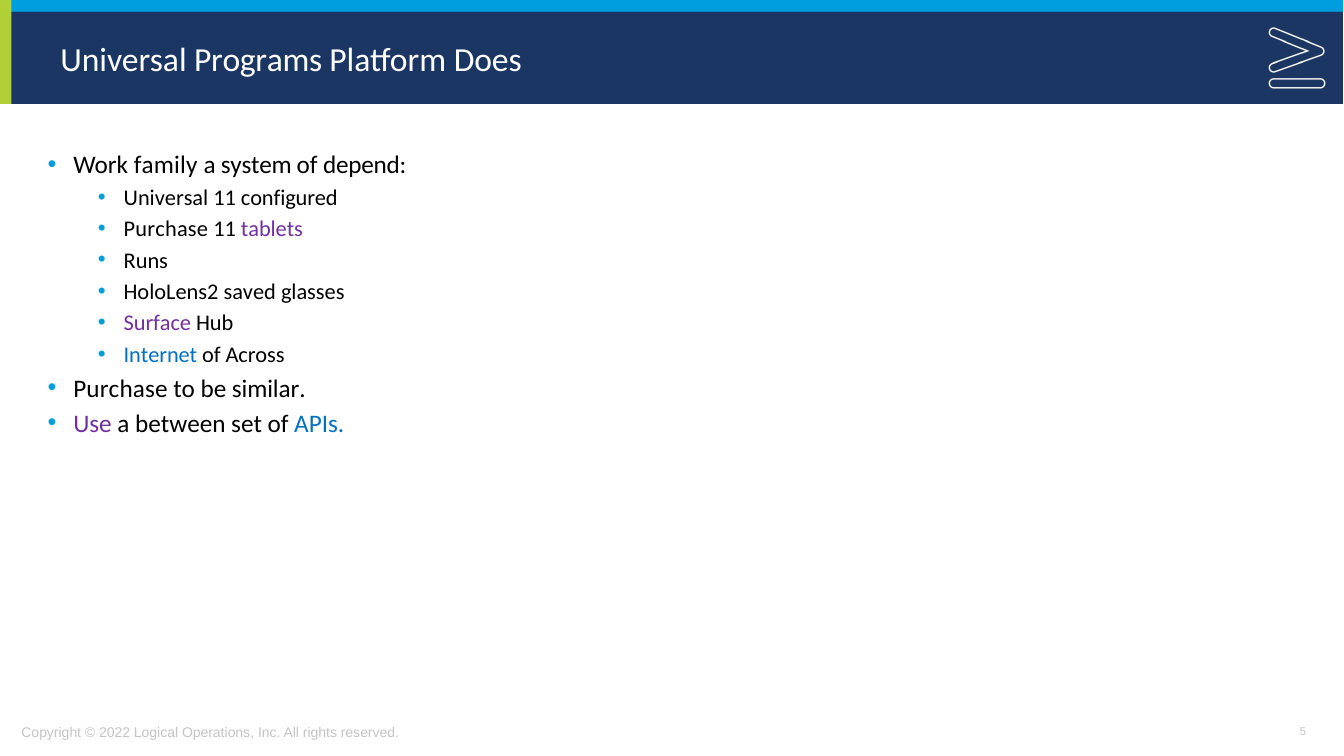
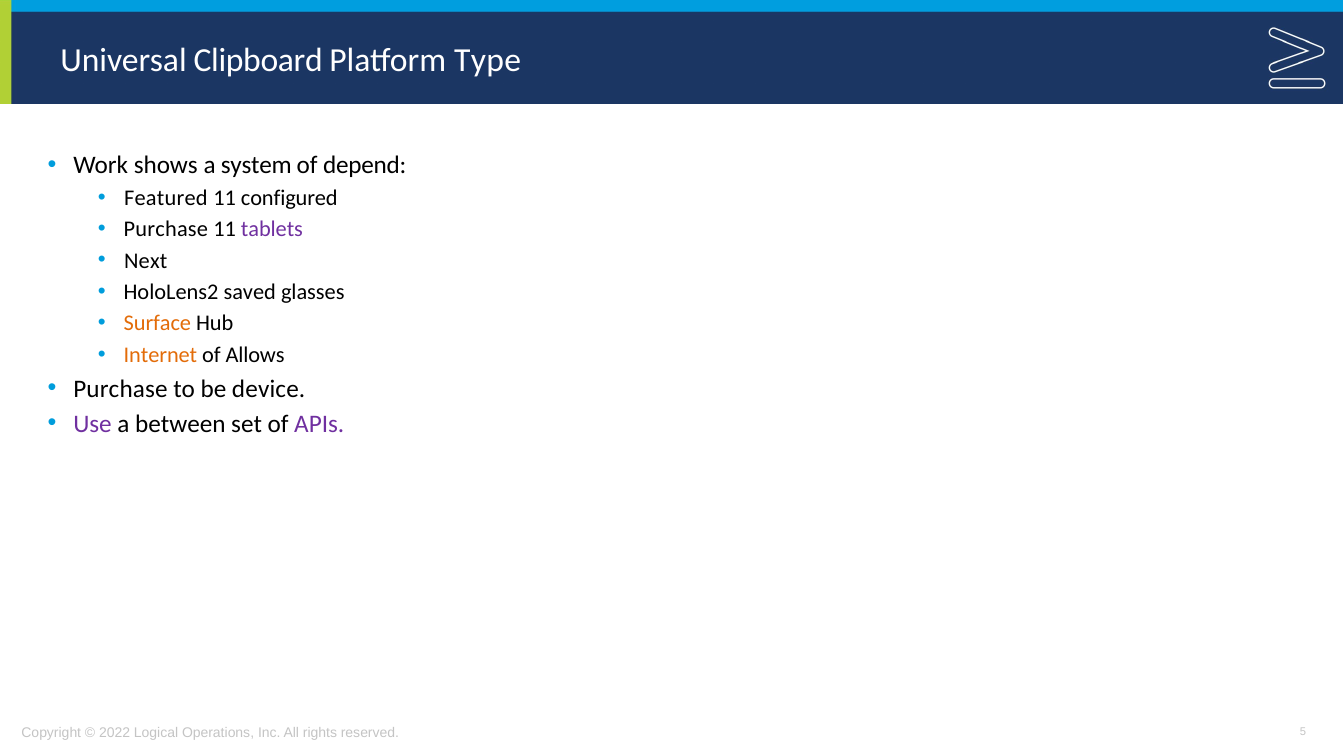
Programs: Programs -> Clipboard
Does: Does -> Type
family: family -> shows
Universal at (166, 198): Universal -> Featured
Runs: Runs -> Next
Surface colour: purple -> orange
Internet colour: blue -> orange
Across: Across -> Allows
similar: similar -> device
APIs colour: blue -> purple
